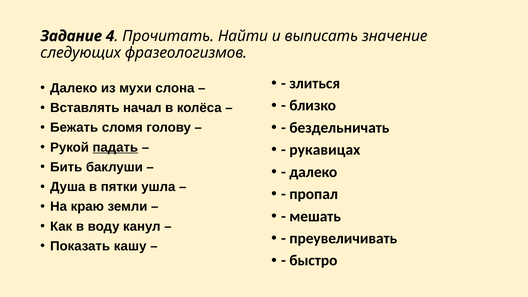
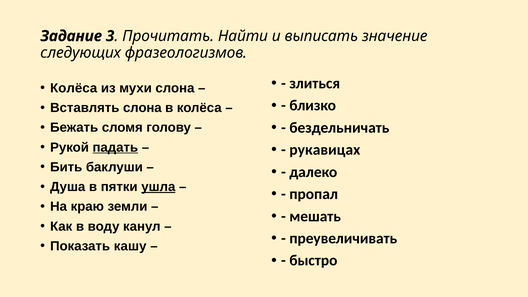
4: 4 -> 3
Далеко at (74, 88): Далеко -> Колёса
Вставлять начал: начал -> слона
ушла underline: none -> present
